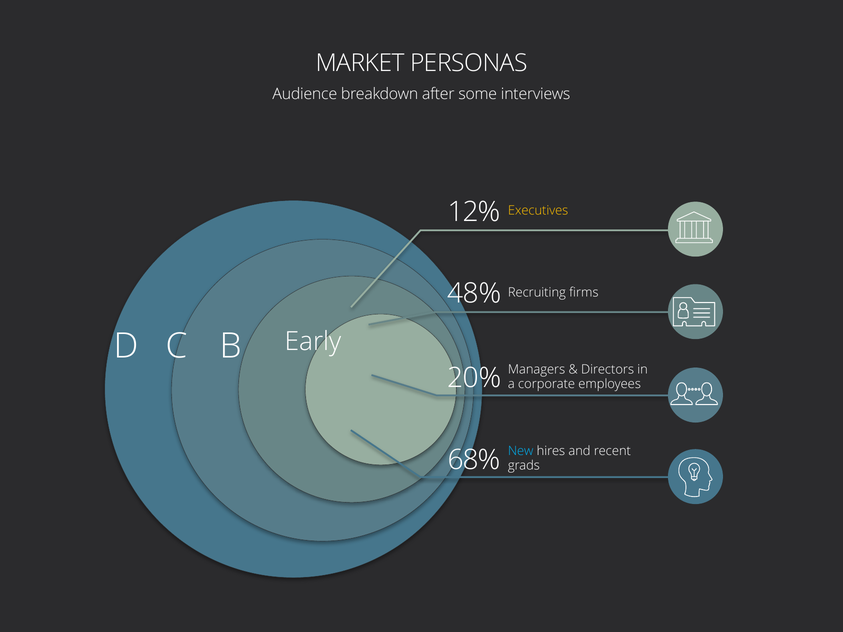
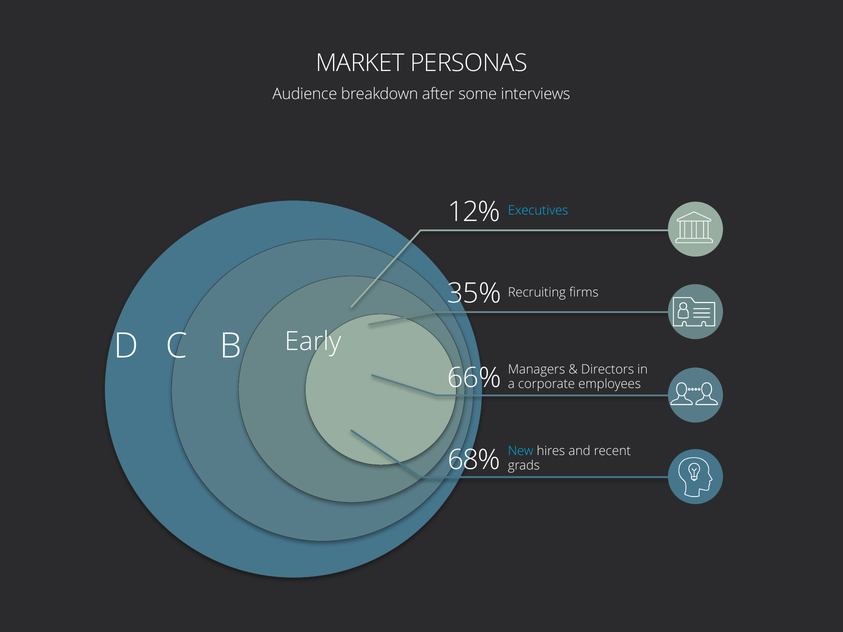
Executives colour: yellow -> light blue
48%: 48% -> 35%
20%: 20% -> 66%
